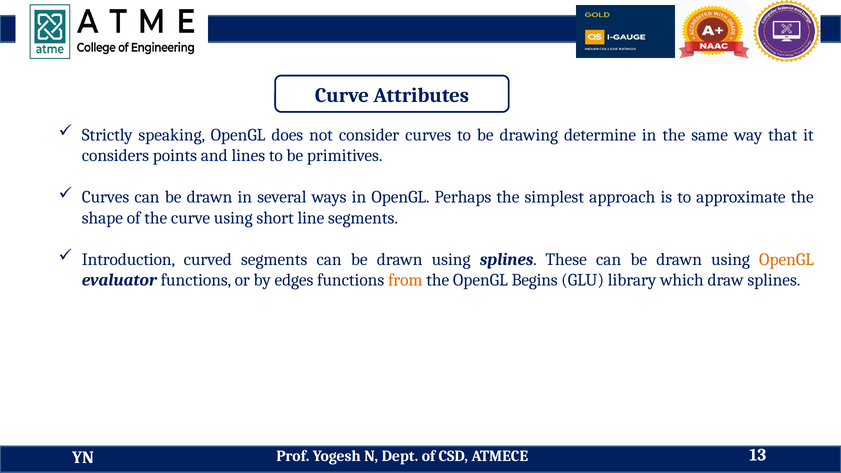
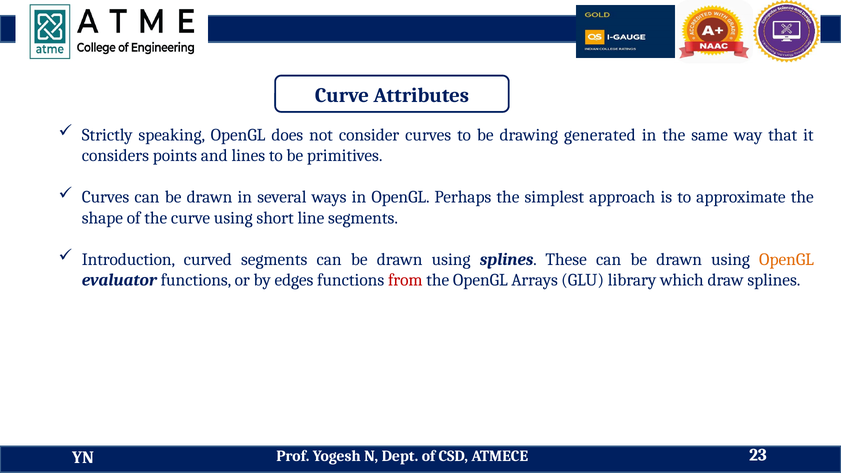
determine: determine -> generated
from colour: orange -> red
Begins: Begins -> Arrays
13: 13 -> 23
